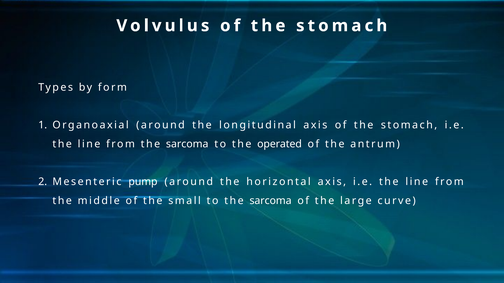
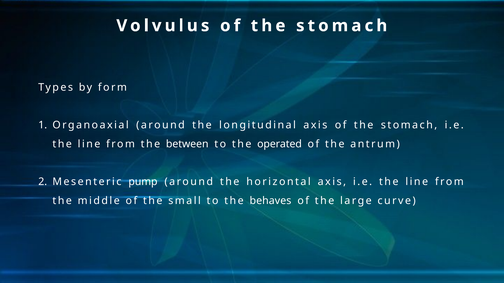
from the sarcoma: sarcoma -> between
to the sarcoma: sarcoma -> behaves
